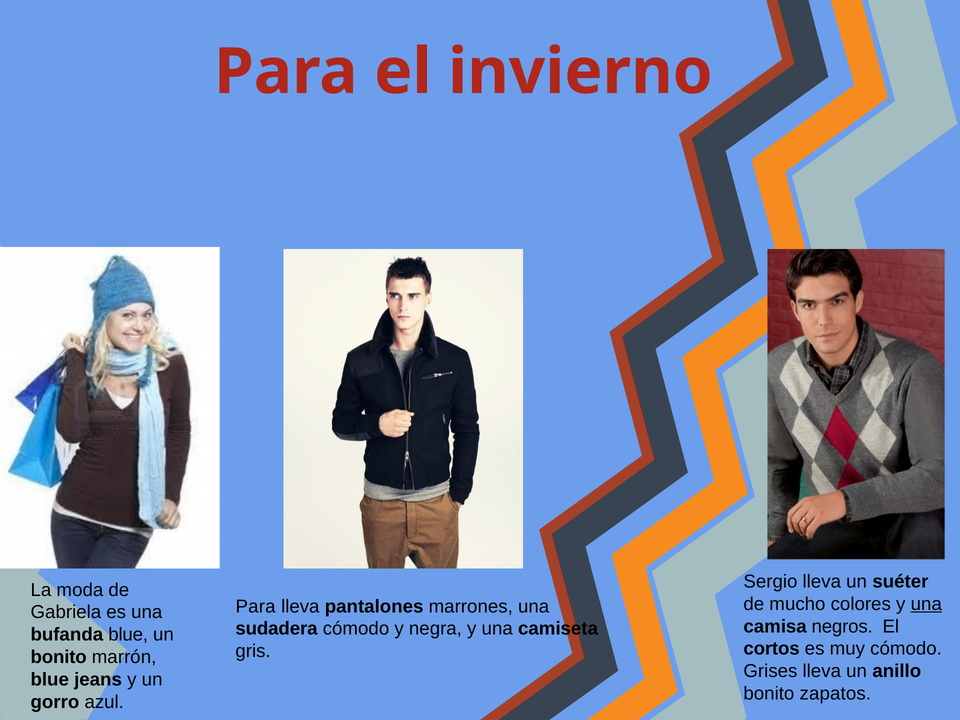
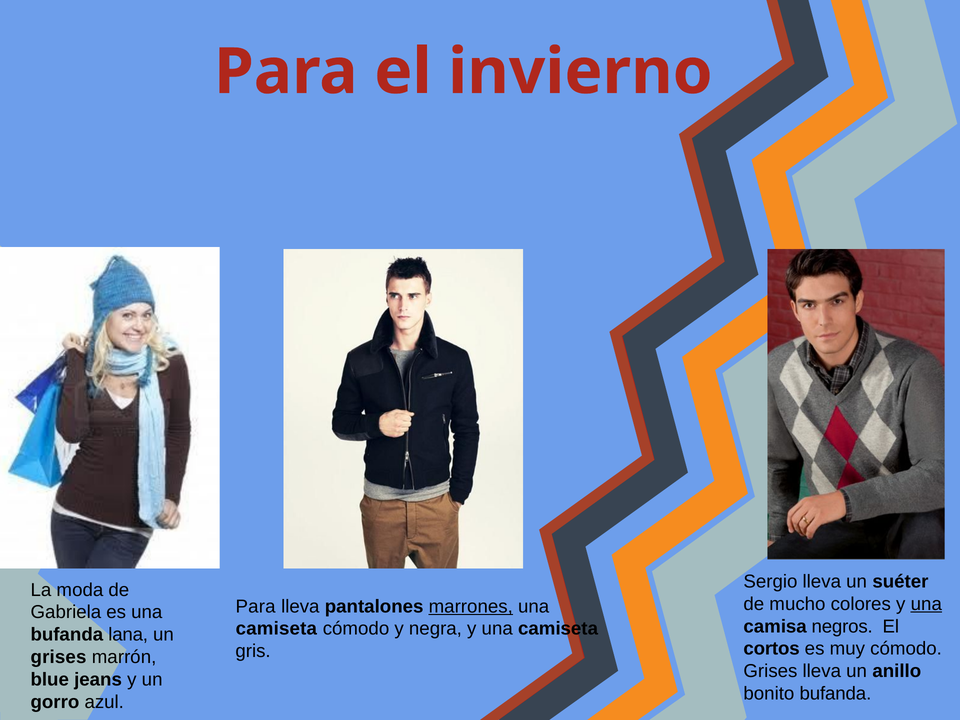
marrones underline: none -> present
sudadera at (276, 629): sudadera -> camiseta
bufanda blue: blue -> lana
bonito at (59, 657): bonito -> grises
bonito zapatos: zapatos -> bufanda
